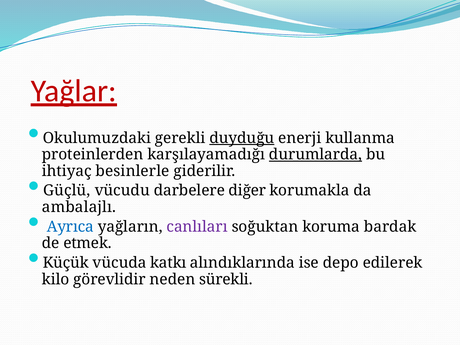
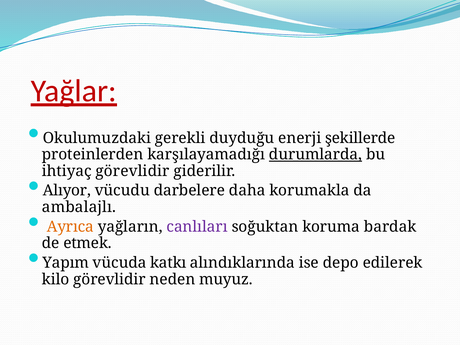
duyduğu underline: present -> none
kullanma: kullanma -> şekillerde
ihtiyaç besinlerle: besinlerle -> görevlidir
Güçlü: Güçlü -> Alıyor
diğer: diğer -> daha
Ayrıca colour: blue -> orange
Küçük: Küçük -> Yapım
sürekli: sürekli -> muyuz
